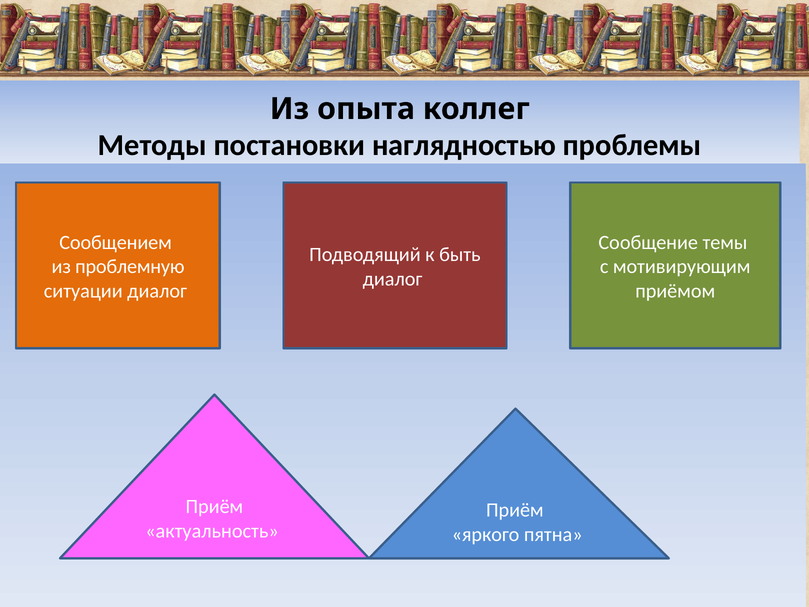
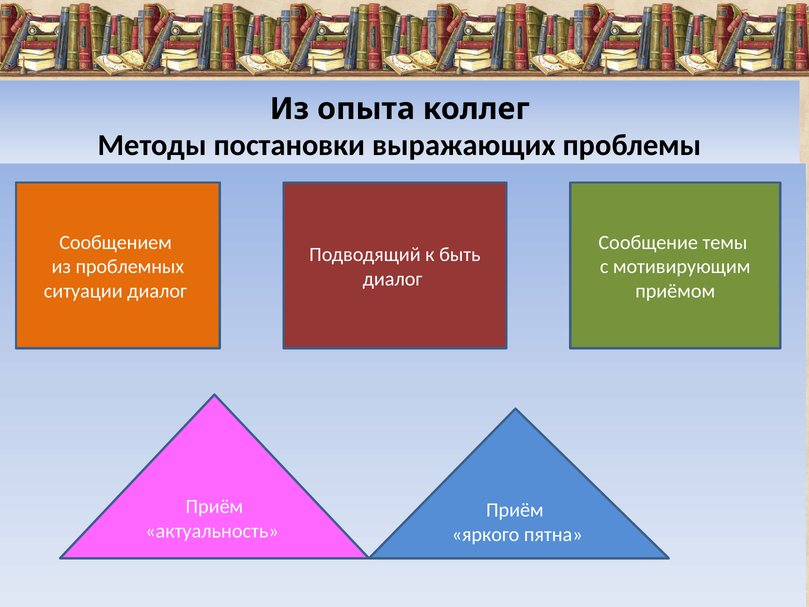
наглядностью: наглядностью -> выражающих
проблемную: проблемную -> проблемных
